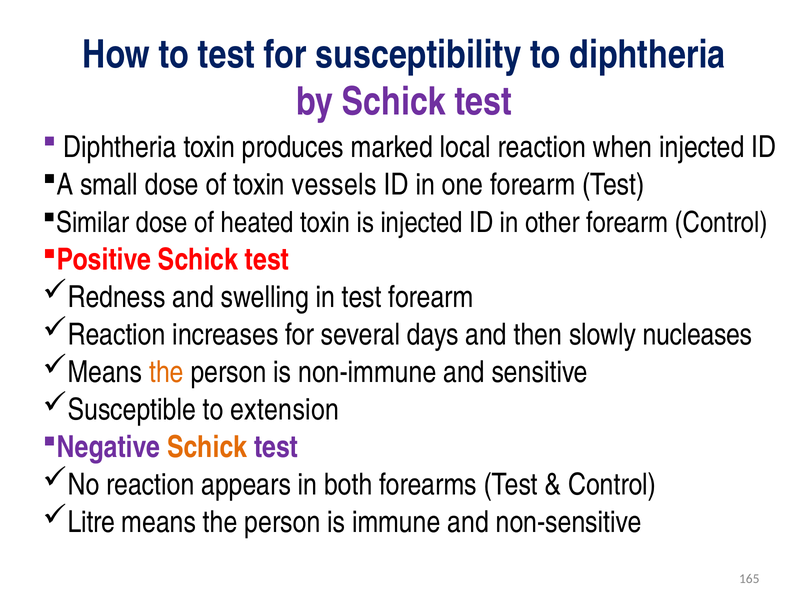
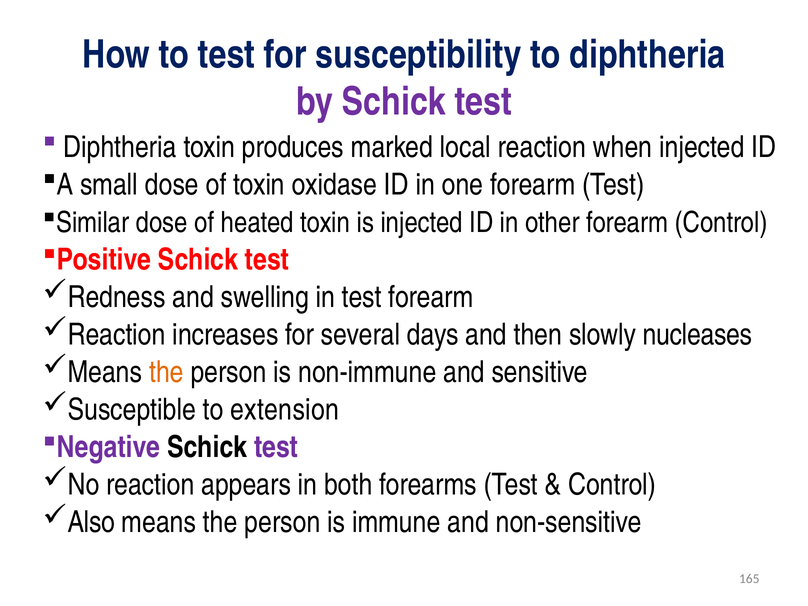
vessels: vessels -> oxidase
Schick at (207, 447) colour: orange -> black
Litre: Litre -> Also
